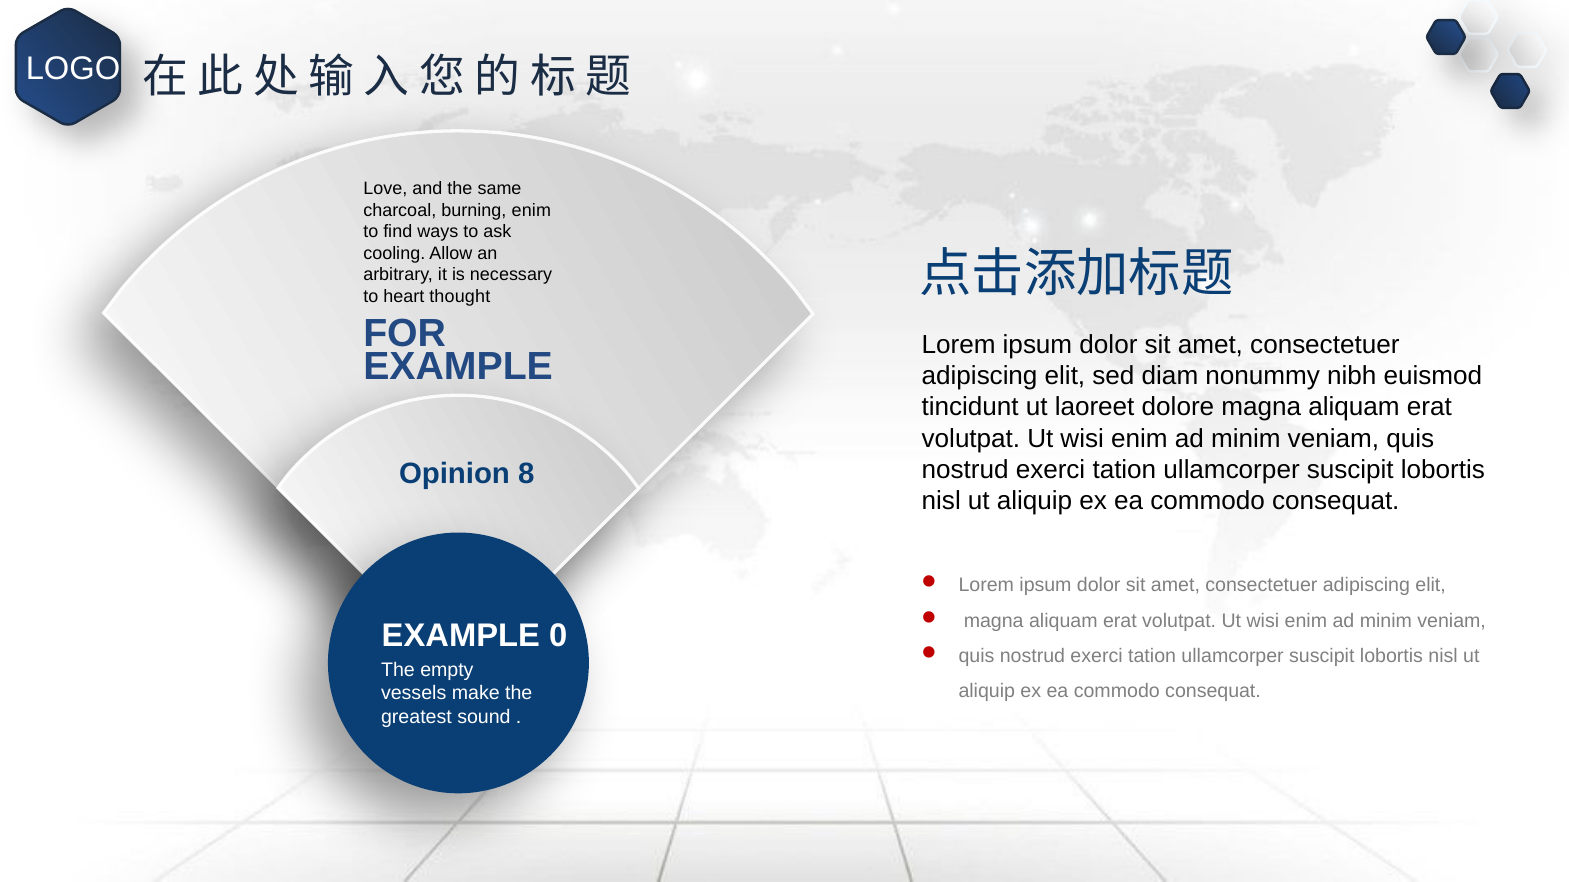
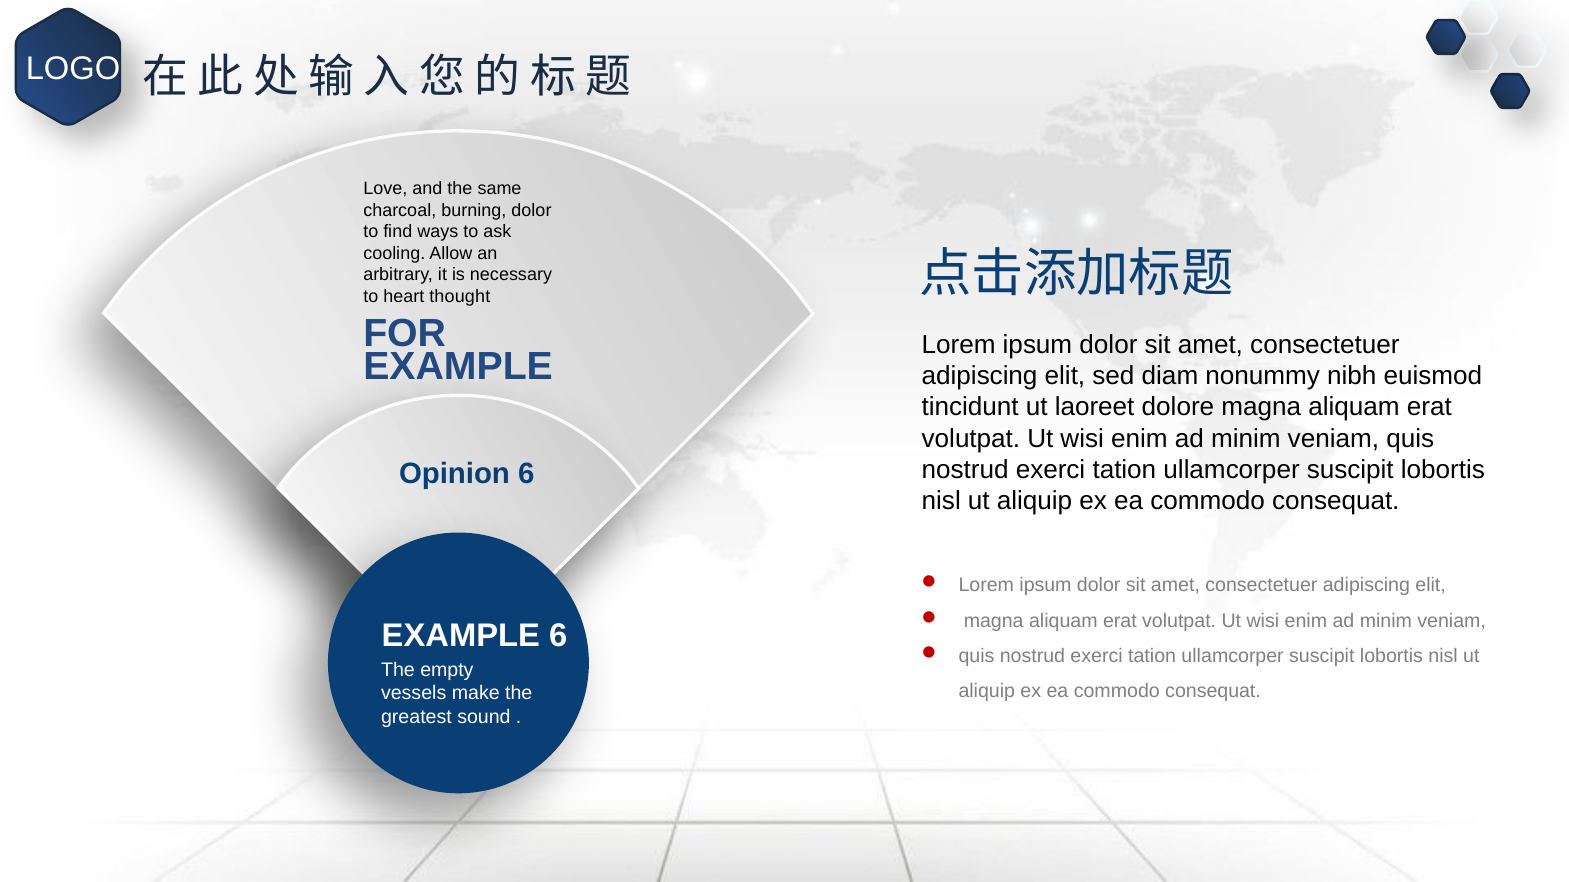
burning enim: enim -> dolor
Opinion 8: 8 -> 6
EXAMPLE 0: 0 -> 6
